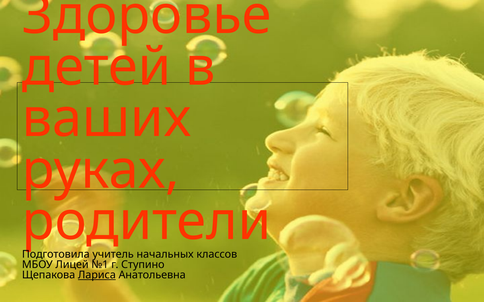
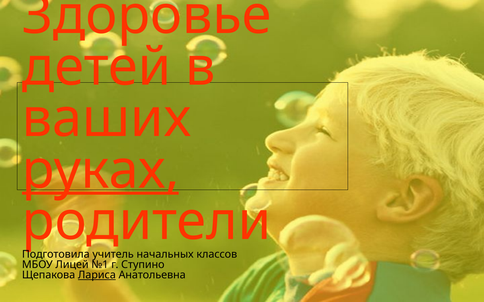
руках underline: none -> present
